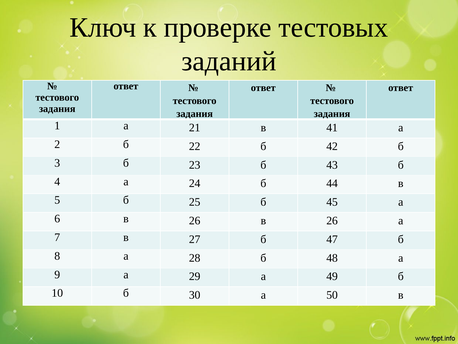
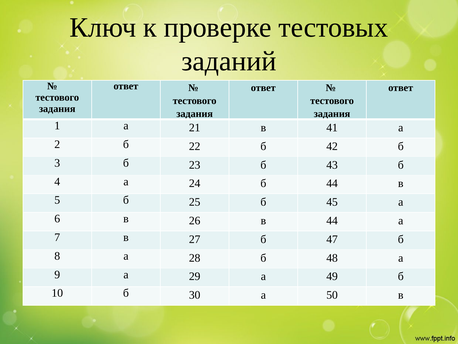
26 в 26: 26 -> 44
